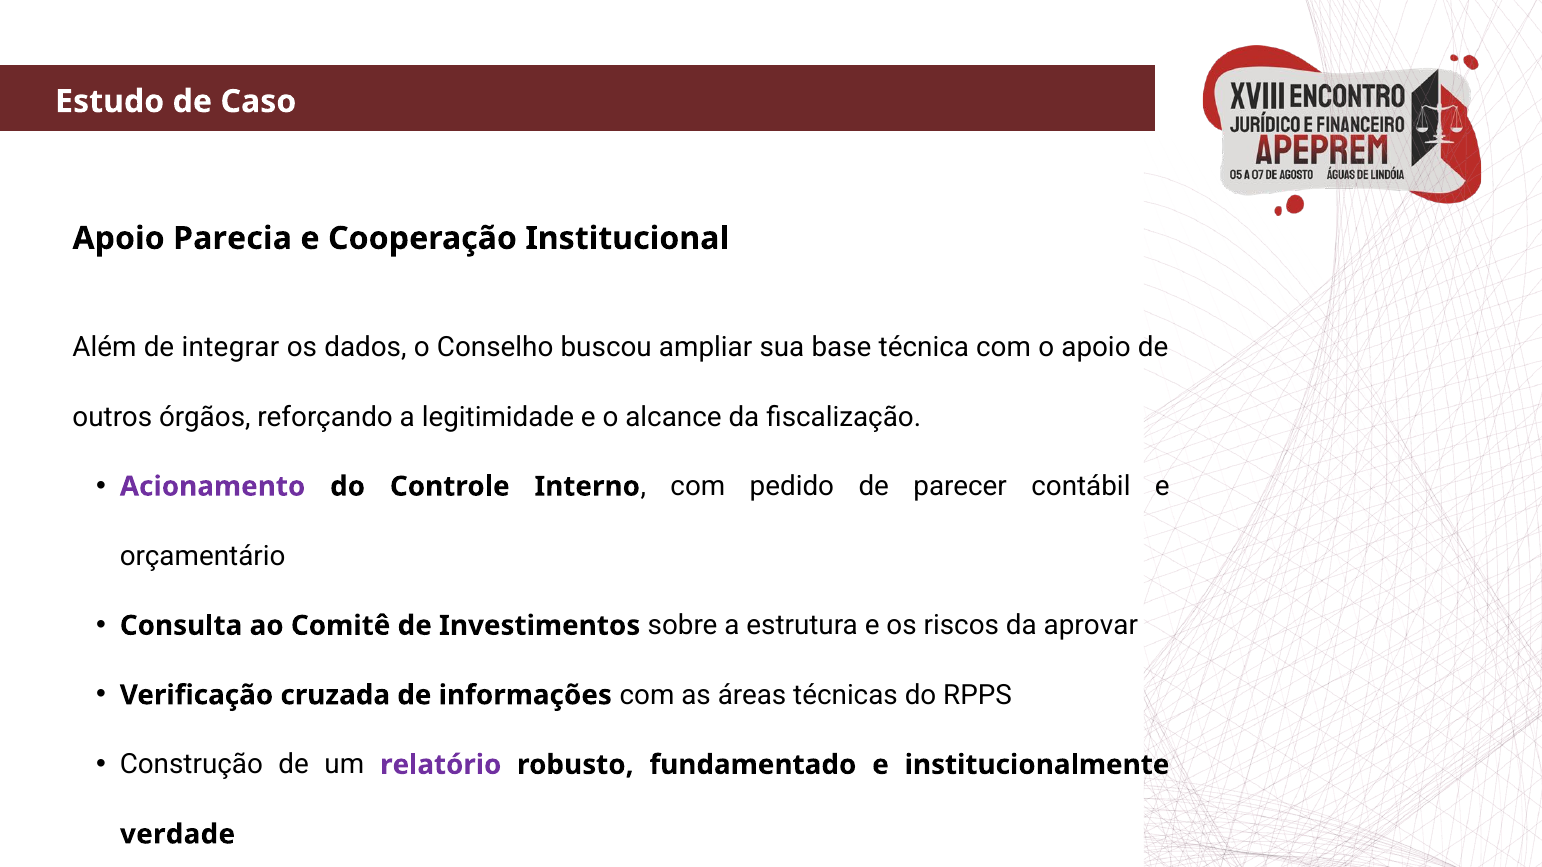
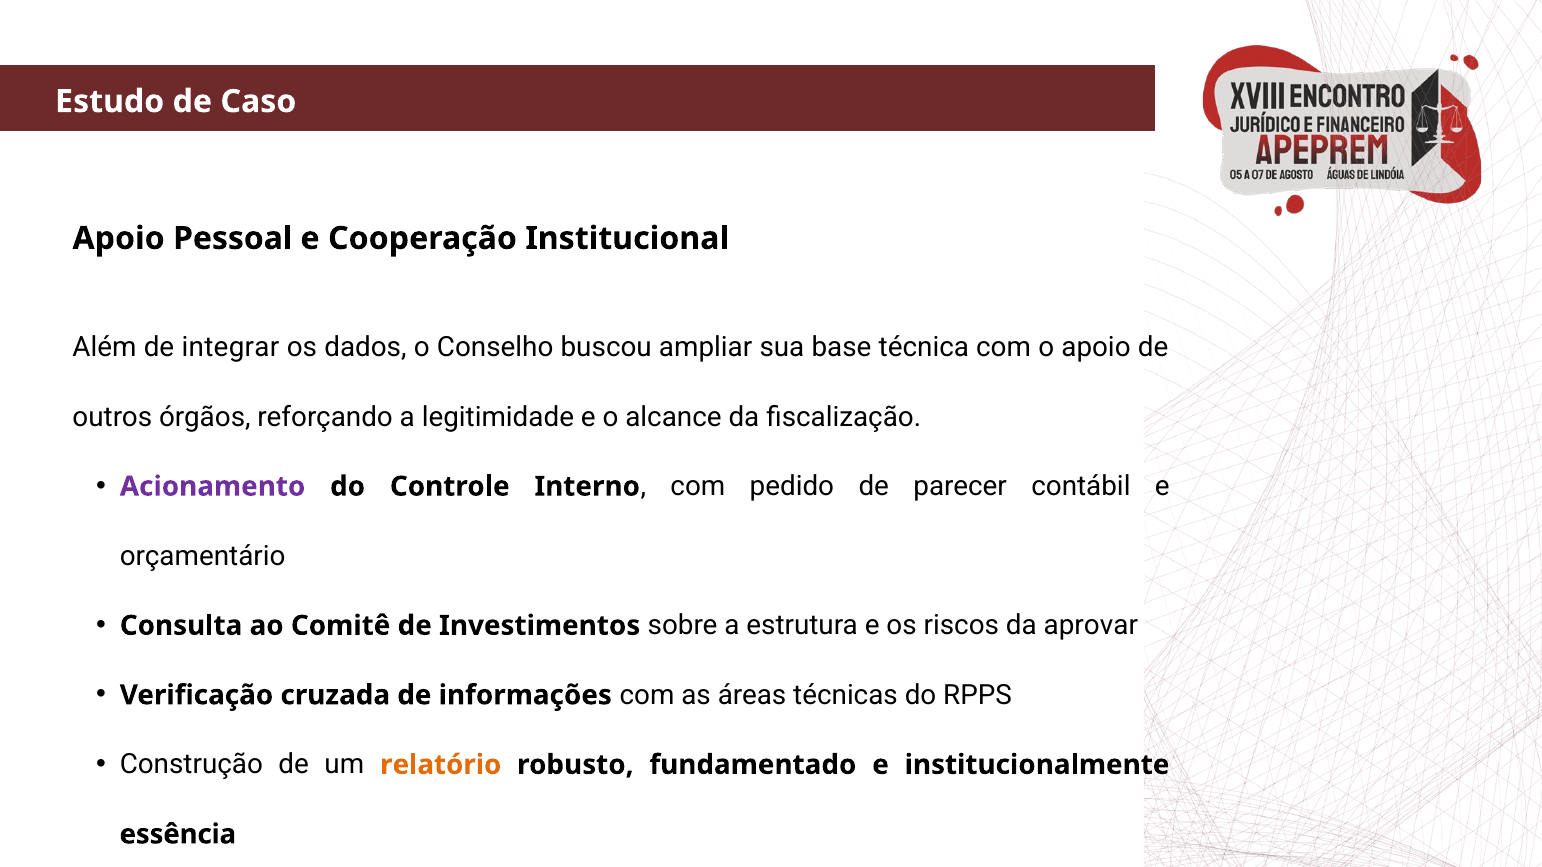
Parecia: Parecia -> Pessoal
relatório colour: purple -> orange
verdade: verdade -> essência
